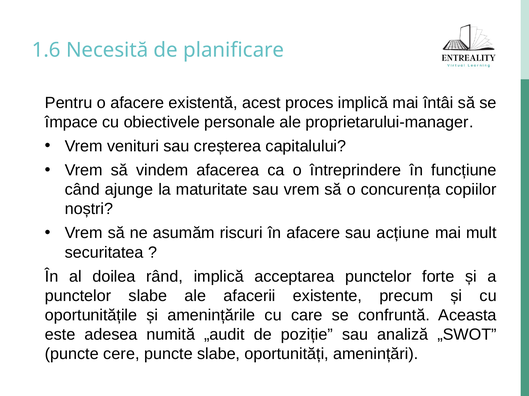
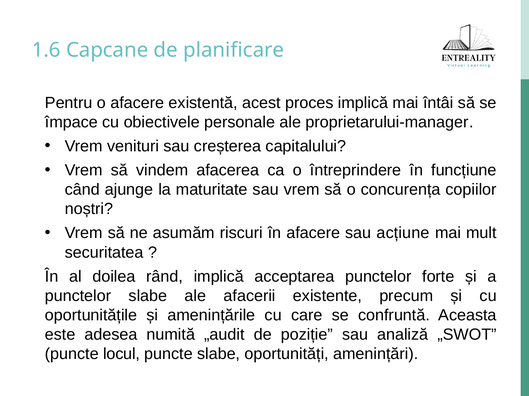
Necesită: Necesită -> Capcane
cere: cere -> locul
